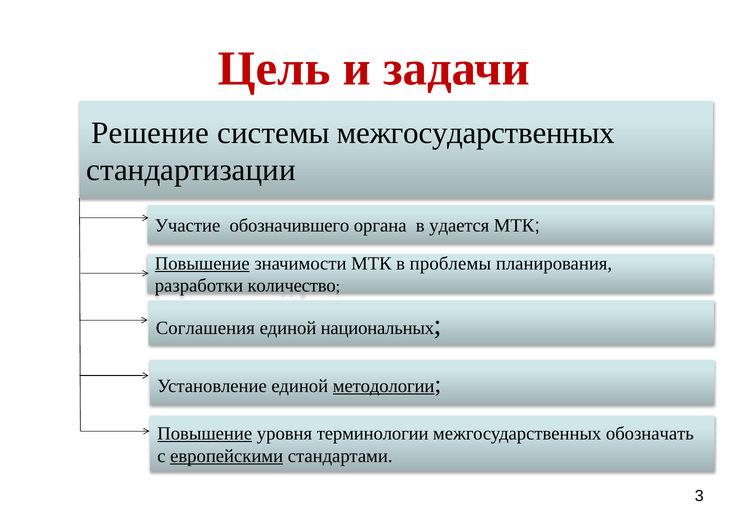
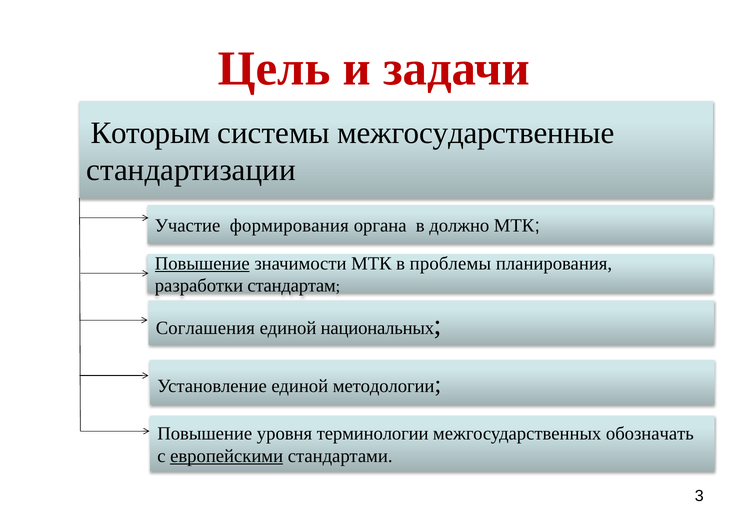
Решение: Решение -> Которым
системы межгосударственных: межгосударственных -> межгосударственные
обозначившего: обозначившего -> формирования
удается: удается -> должно
количество: количество -> стандартам
методологии underline: present -> none
Повышение at (205, 433) underline: present -> none
